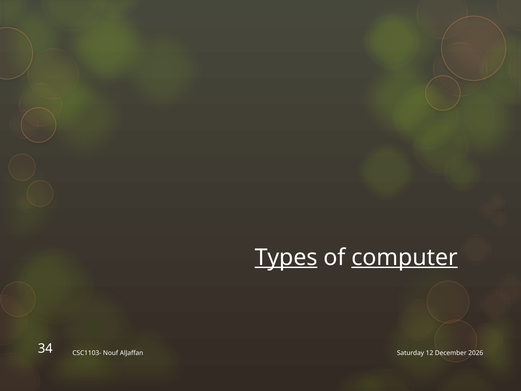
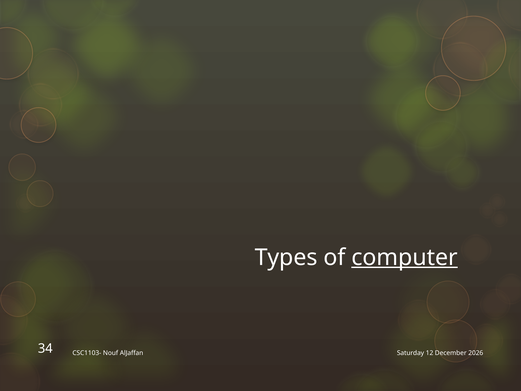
Types underline: present -> none
